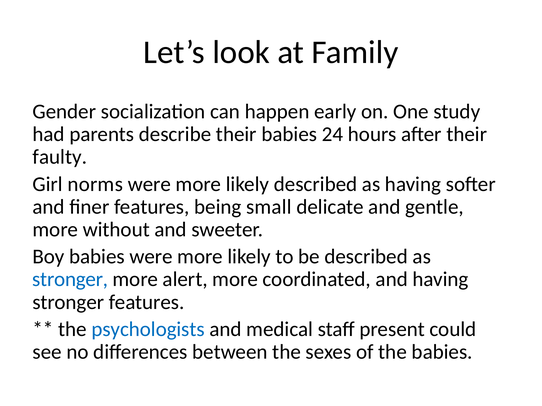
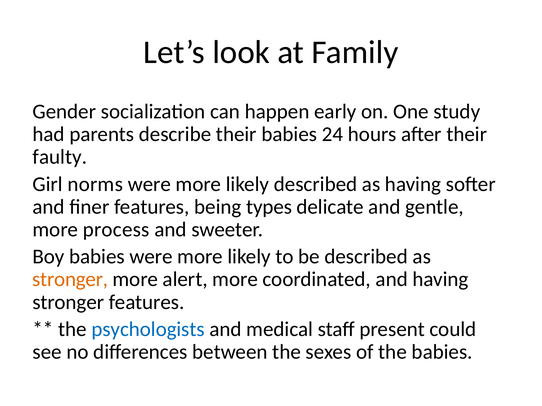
small: small -> types
without: without -> process
stronger at (70, 280) colour: blue -> orange
